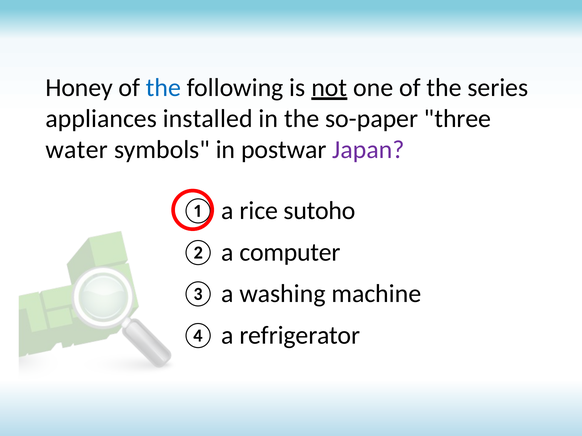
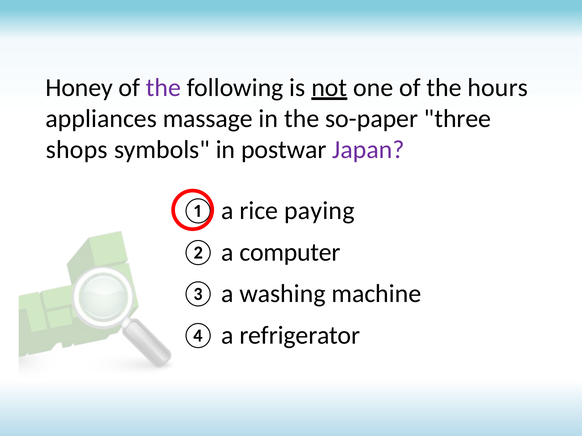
the at (163, 88) colour: blue -> purple
series: series -> hours
installed: installed -> massage
water: water -> shops
sutoho: sutoho -> paying
